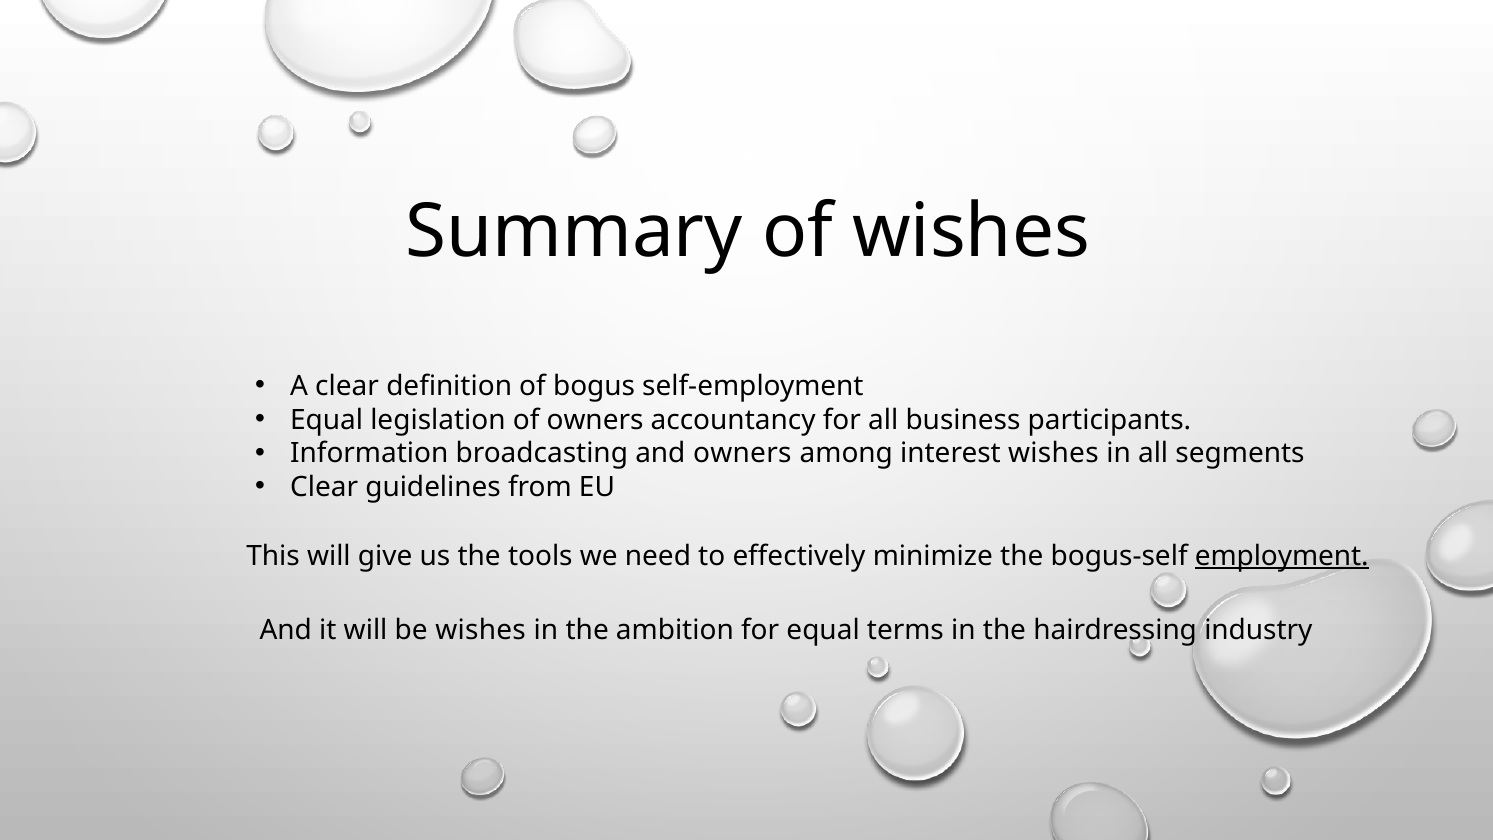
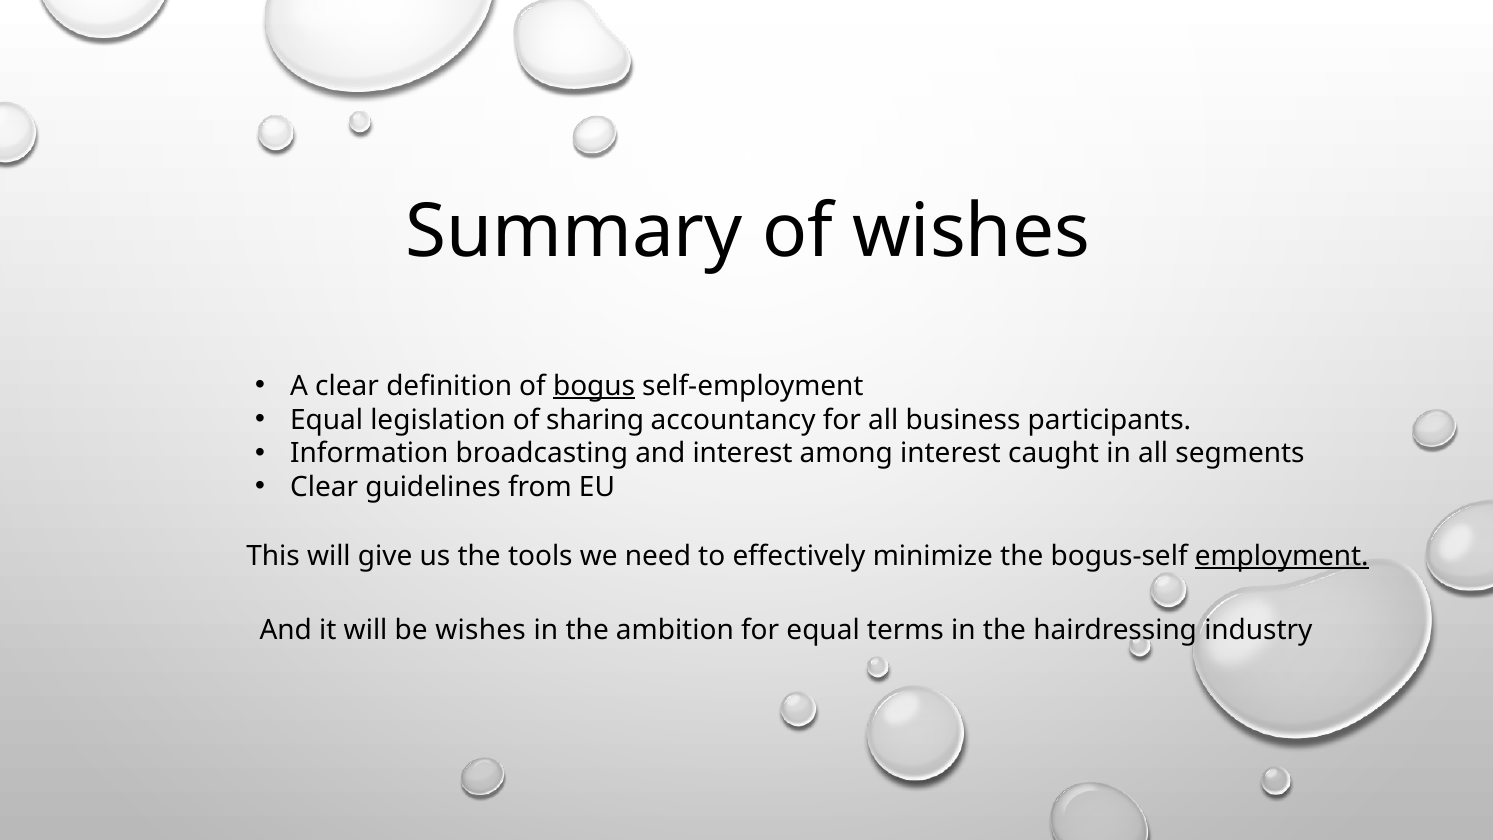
bogus underline: none -> present
of owners: owners -> sharing
and owners: owners -> interest
interest wishes: wishes -> caught
